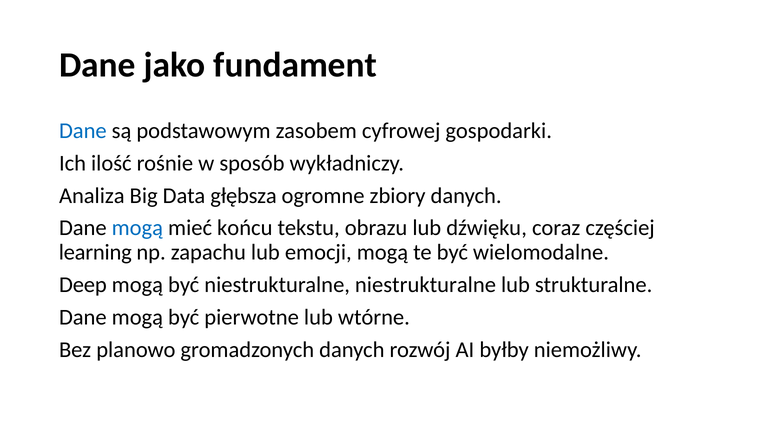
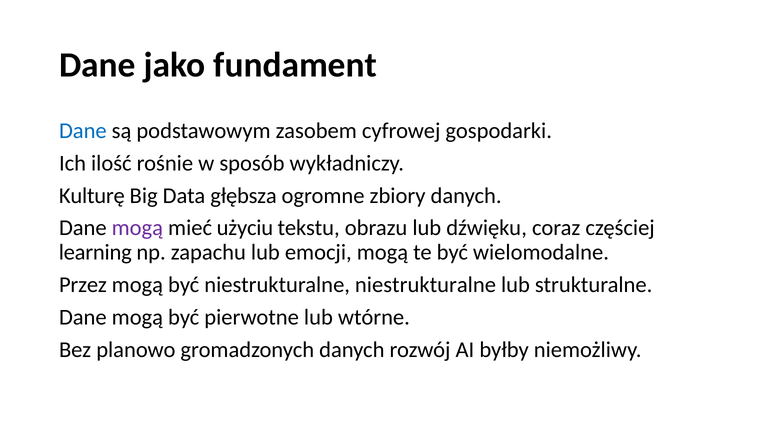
Analiza: Analiza -> Kulturę
mogą at (137, 228) colour: blue -> purple
końcu: końcu -> użyciu
Deep: Deep -> Przez
